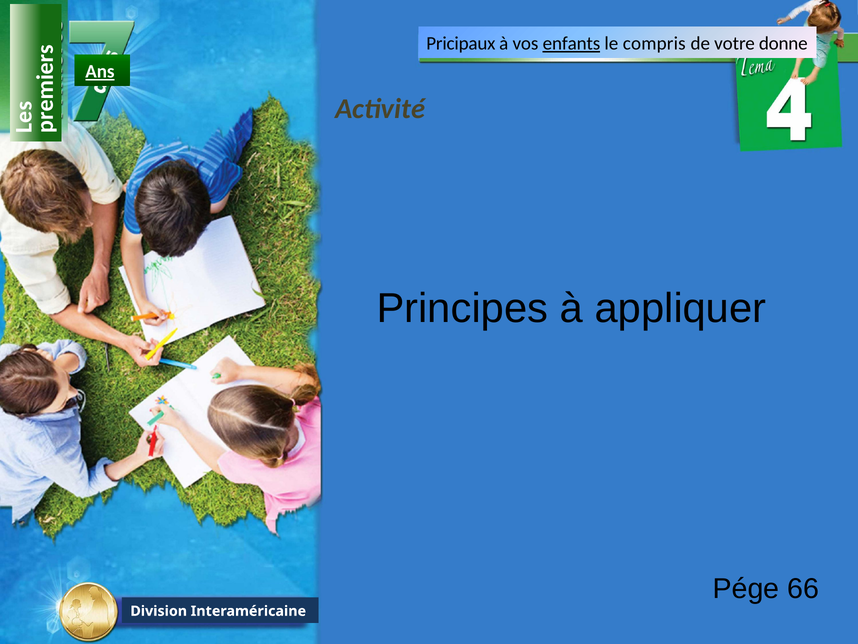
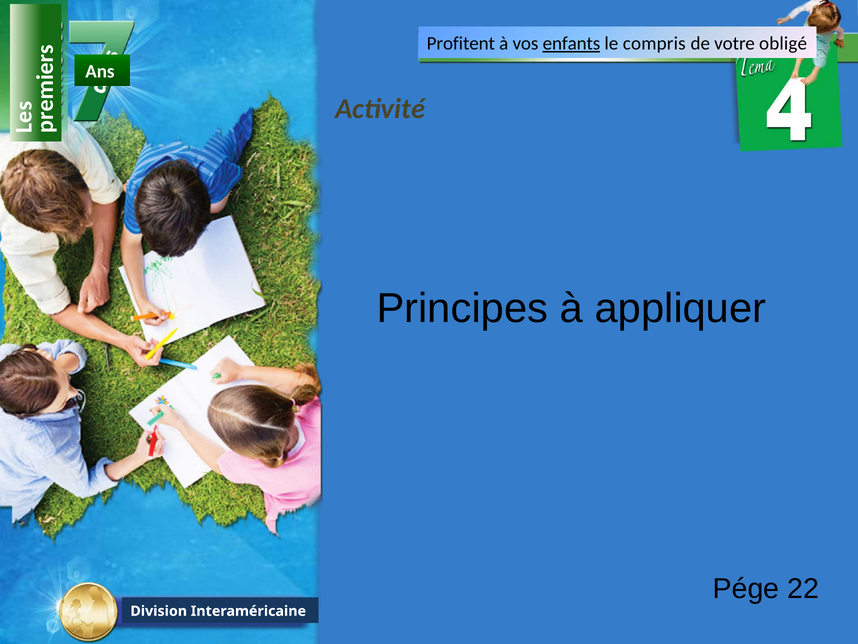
Pricipaux: Pricipaux -> Profitent
donne: donne -> obligé
Ans underline: present -> none
66: 66 -> 22
